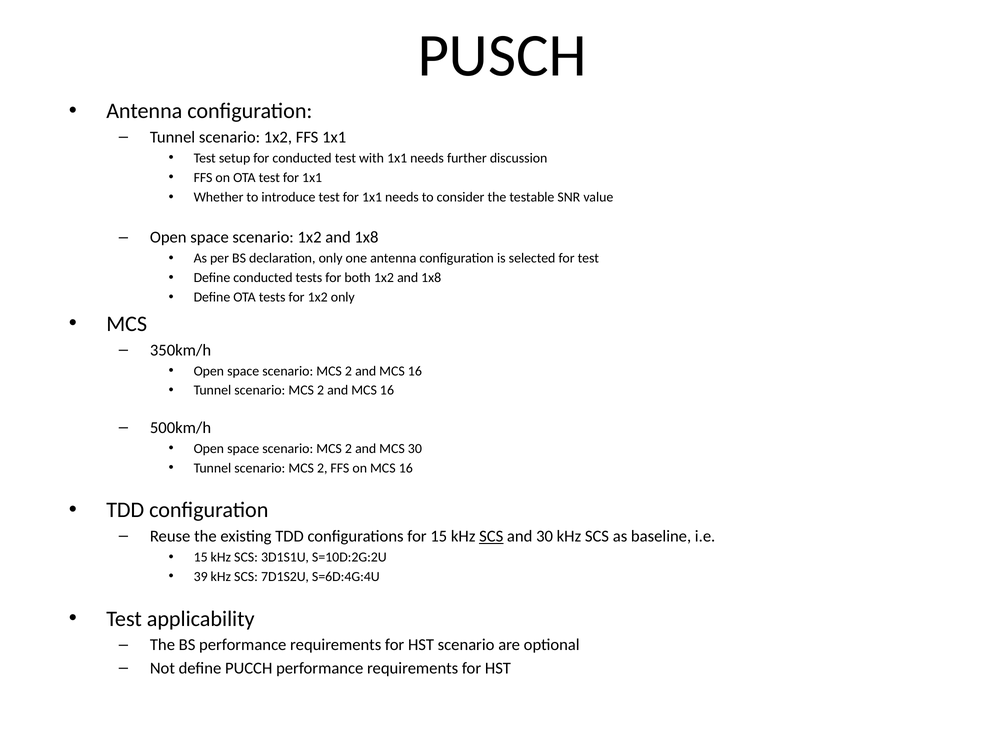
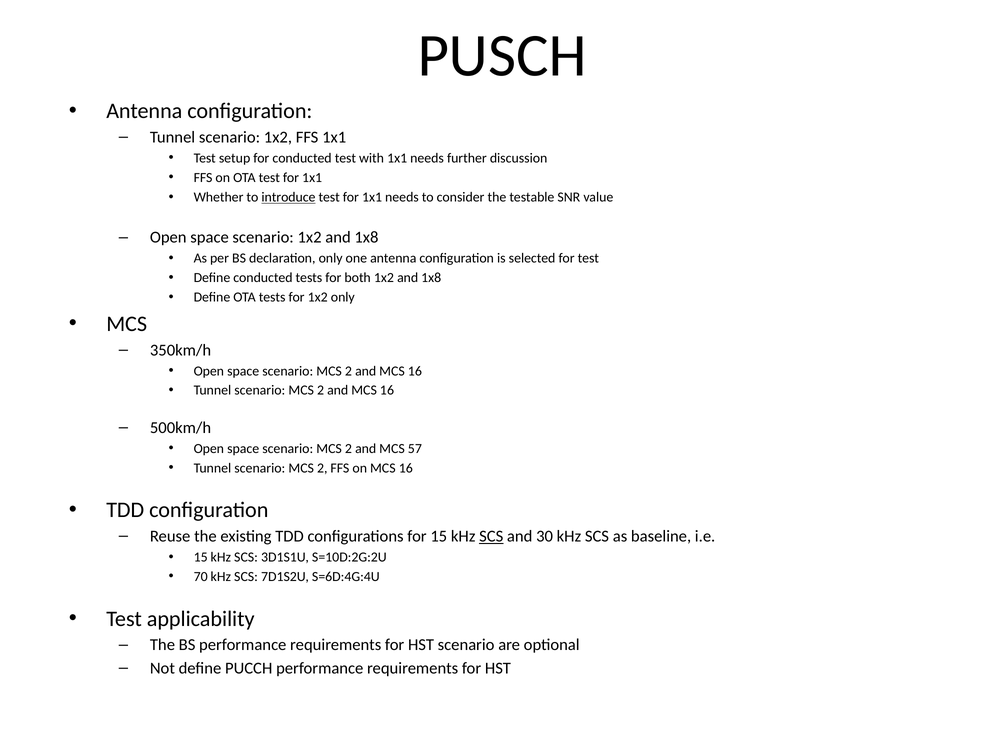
introduce underline: none -> present
MCS 30: 30 -> 57
39: 39 -> 70
